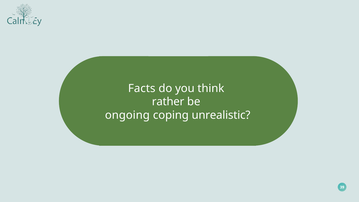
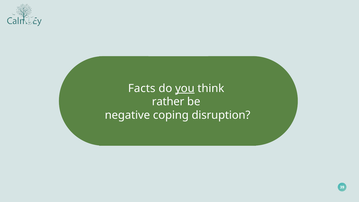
you underline: none -> present
ongoing: ongoing -> negative
unrealistic: unrealistic -> disruption
